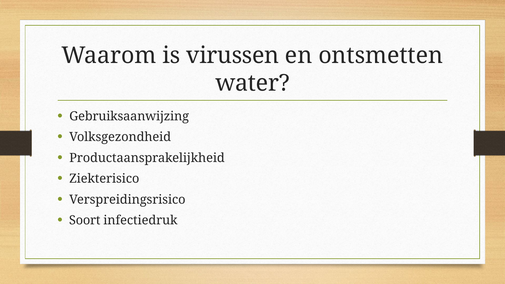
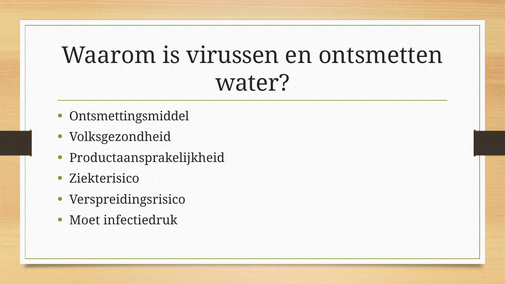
Gebruiksaanwijzing: Gebruiksaanwijzing -> Ontsmettingsmiddel
Soort: Soort -> Moet
